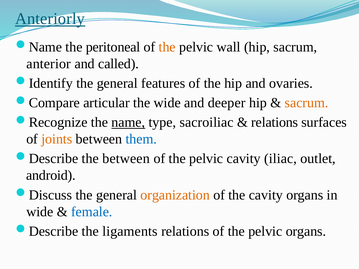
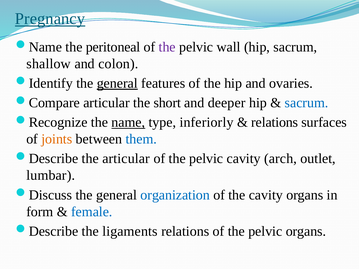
Anteriorly: Anteriorly -> Pregnancy
the at (167, 47) colour: orange -> purple
anterior: anterior -> shallow
called: called -> colon
general at (117, 83) underline: none -> present
the wide: wide -> short
sacrum at (307, 103) colour: orange -> blue
sacroiliac: sacroiliac -> inferiorly
the between: between -> articular
iliac: iliac -> arch
android: android -> lumbar
organization colour: orange -> blue
wide at (40, 212): wide -> form
